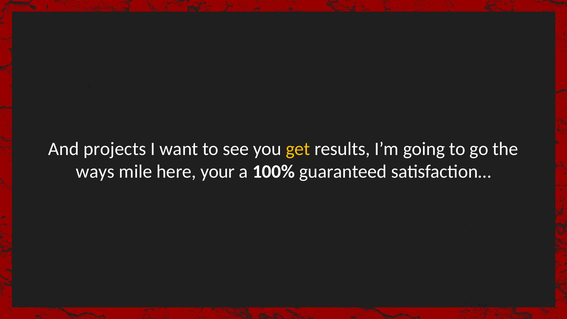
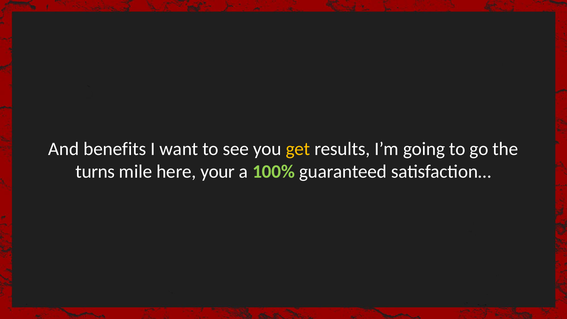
projects: projects -> benefits
ways: ways -> turns
100% colour: white -> light green
